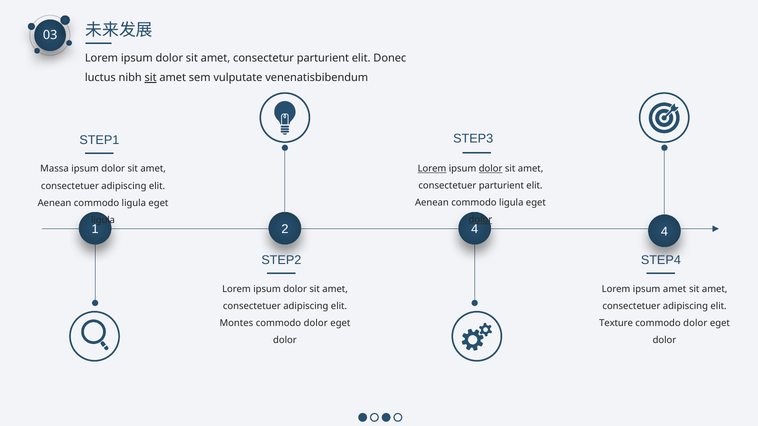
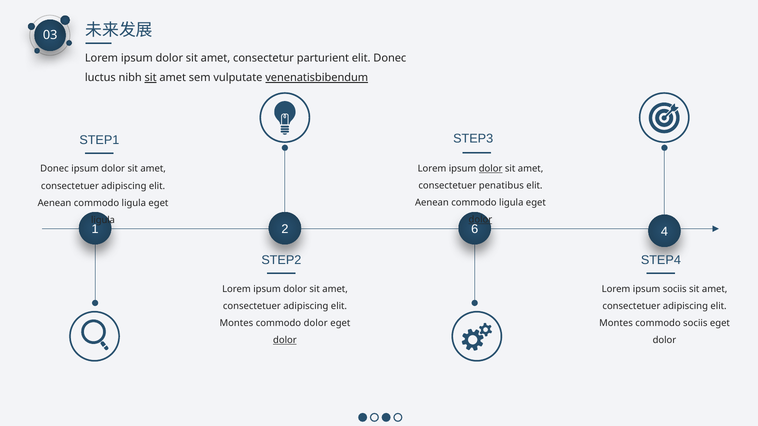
venenatisbibendum underline: none -> present
Lorem at (432, 169) underline: present -> none
Massa at (55, 169): Massa -> Donec
consectetuer parturient: parturient -> penatibus
2 4: 4 -> 6
ipsum amet: amet -> sociis
Texture at (616, 323): Texture -> Montes
dolor at (695, 323): dolor -> sociis
dolor at (285, 341) underline: none -> present
